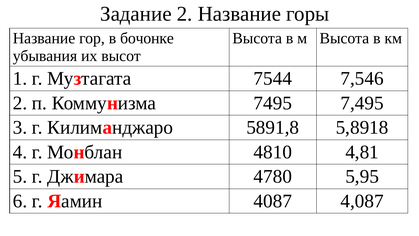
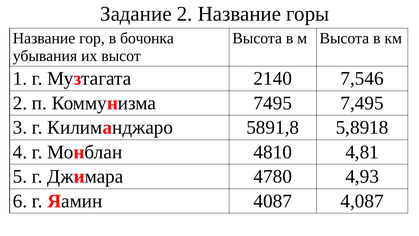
бочонке: бочонке -> бочонка
7544: 7544 -> 2140
5,95: 5,95 -> 4,93
